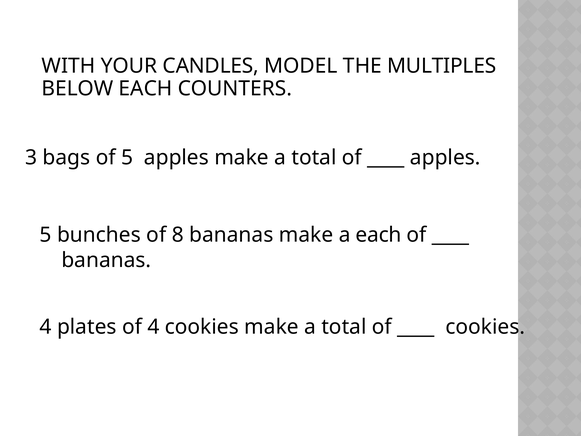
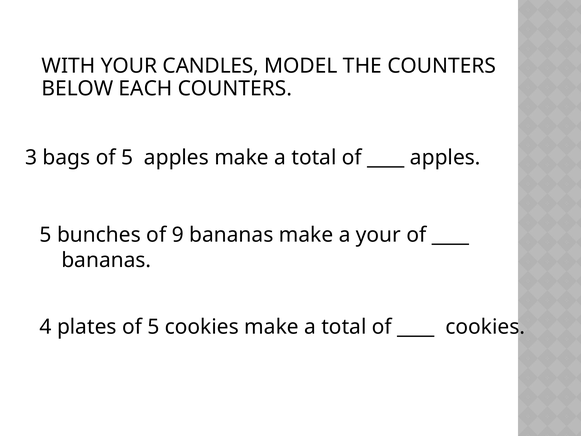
THE MULTIPLES: MULTIPLES -> COUNTERS
8: 8 -> 9
a each: each -> your
plates of 4: 4 -> 5
